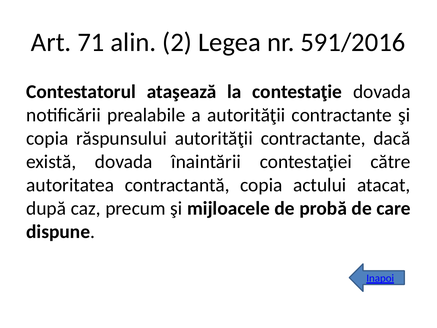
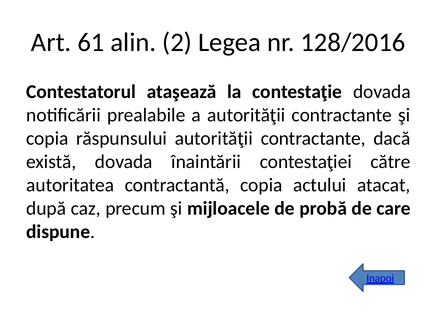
71: 71 -> 61
591/2016: 591/2016 -> 128/2016
